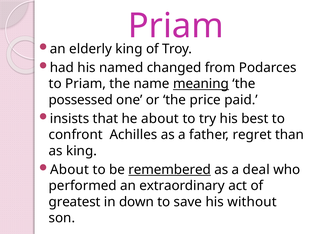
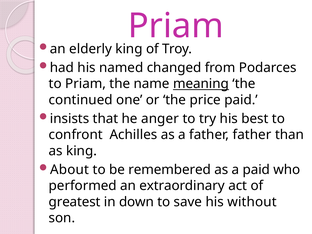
possessed: possessed -> continued
he about: about -> anger
father regret: regret -> father
remembered underline: present -> none
a deal: deal -> paid
